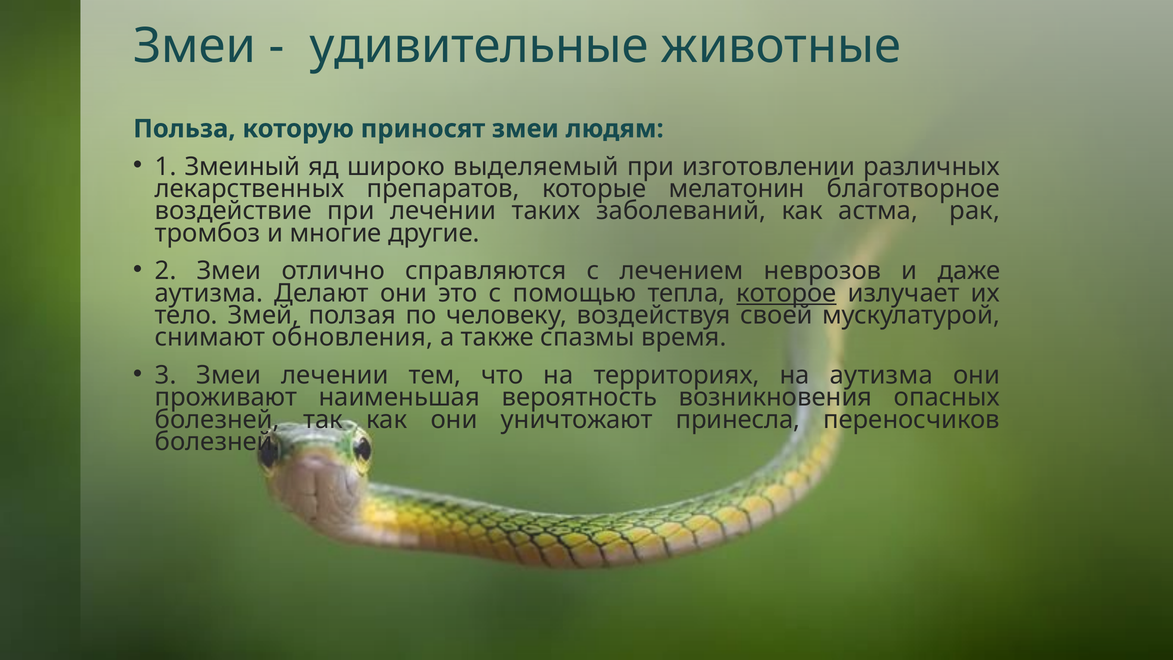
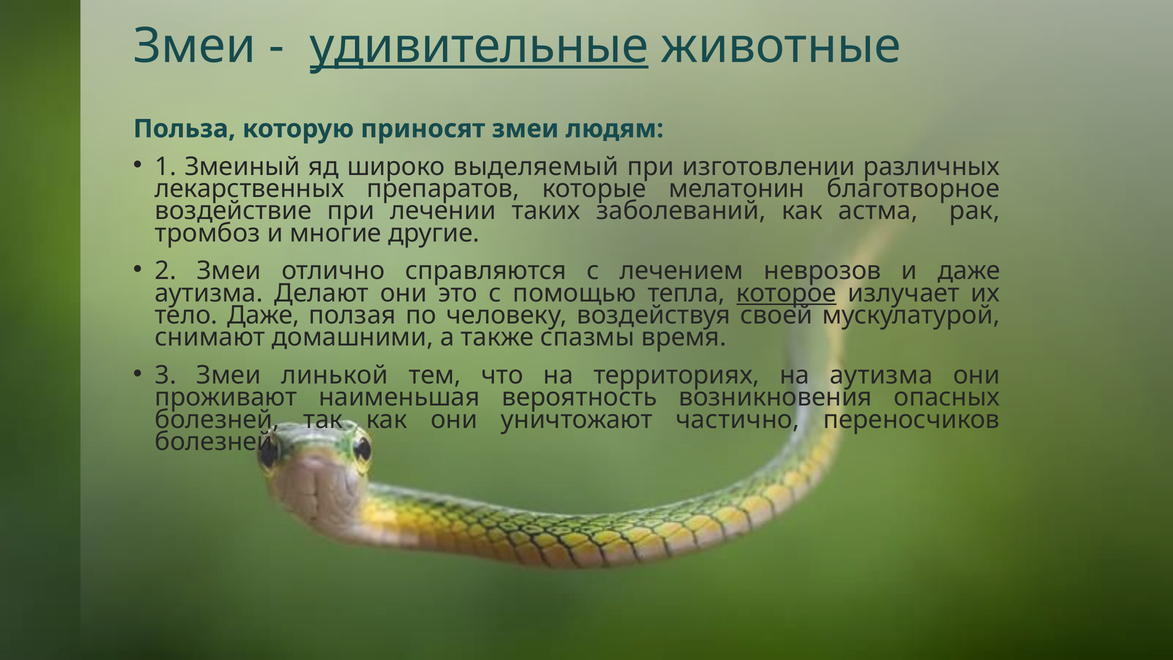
удивительные underline: none -> present
тело Змей: Змей -> Даже
обновления: обновления -> домашними
Змеи лечении: лечении -> линькой
принесла: принесла -> частично
